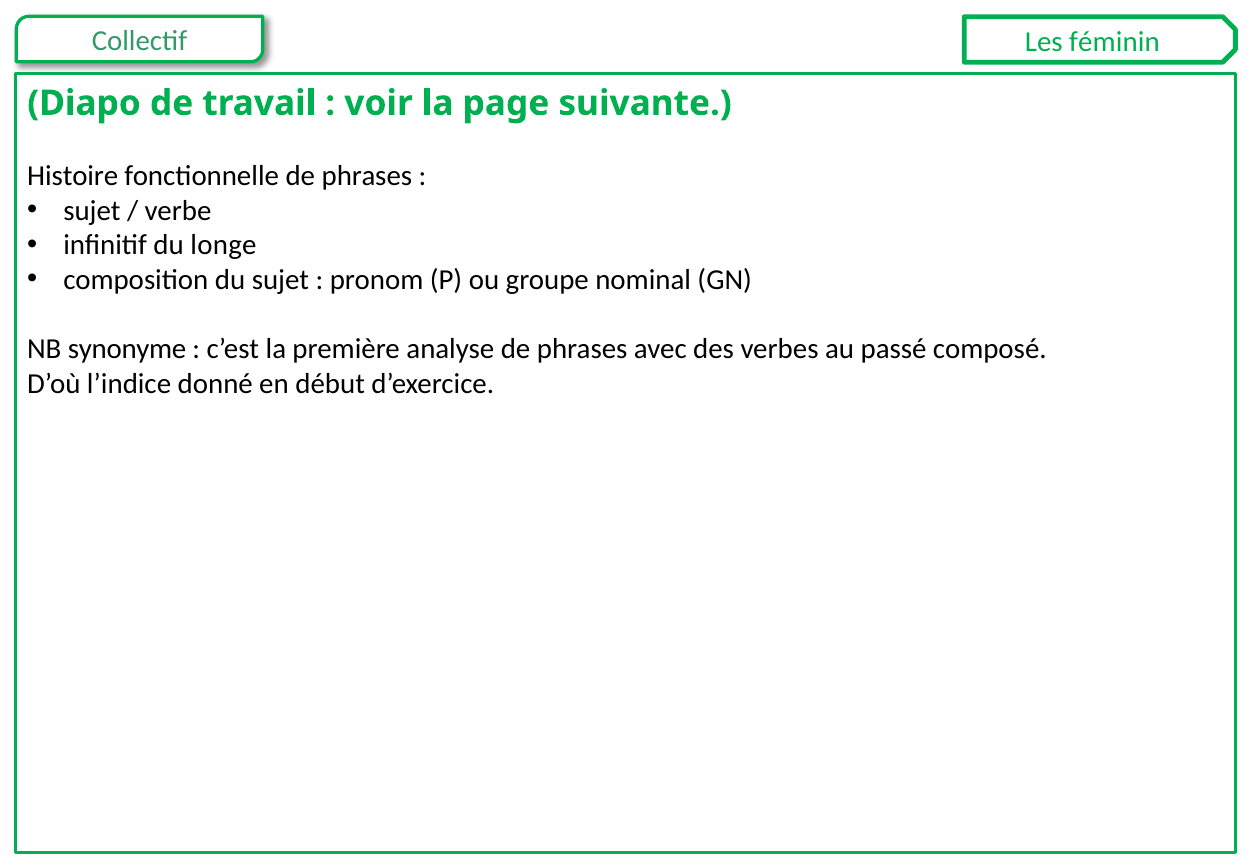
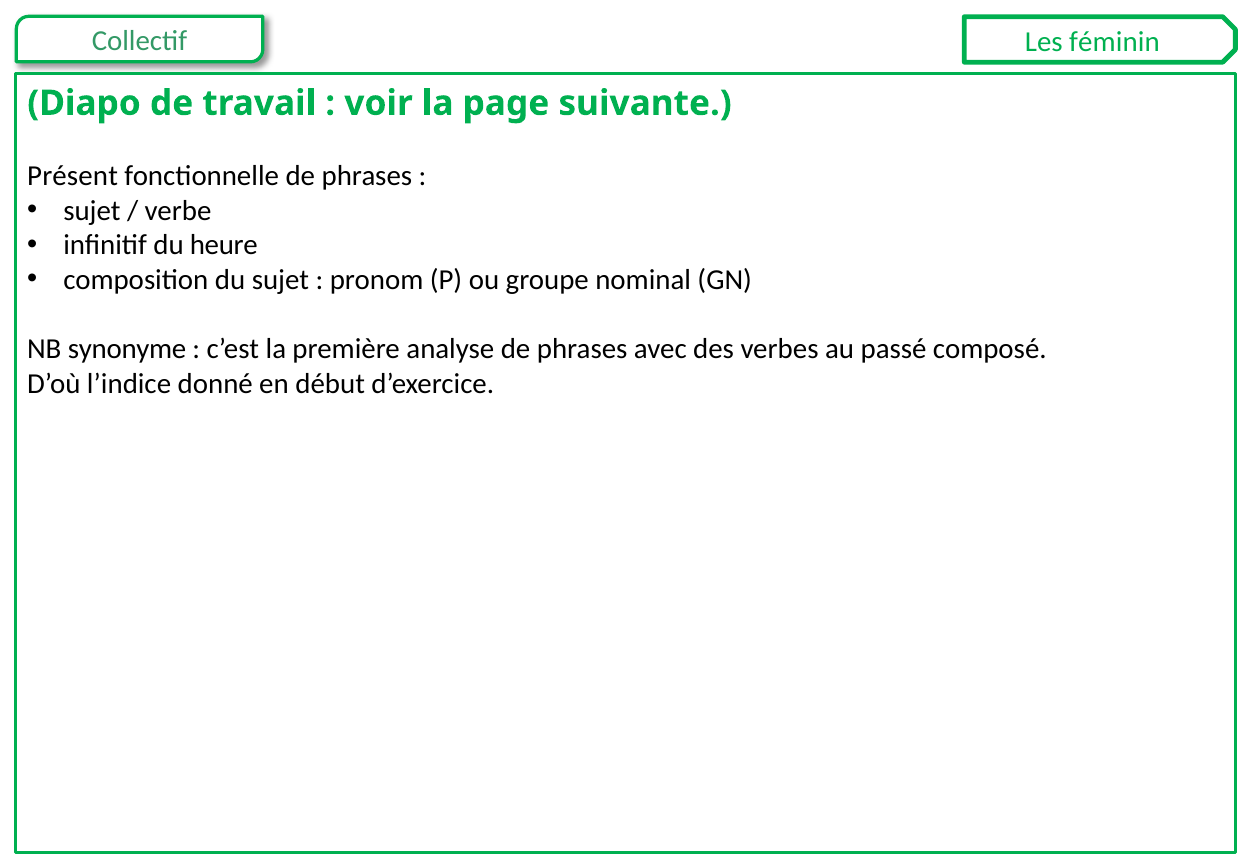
Histoire: Histoire -> Présent
longe: longe -> heure
